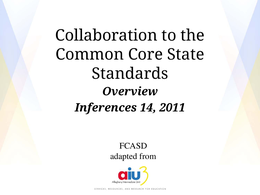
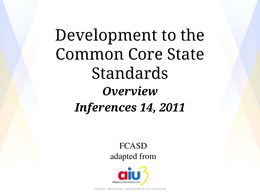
Collaboration: Collaboration -> Development
